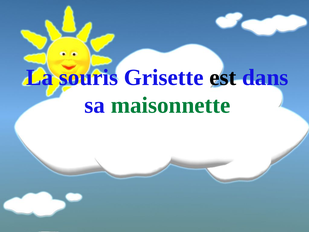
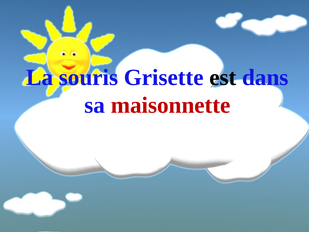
maisonnette colour: green -> red
